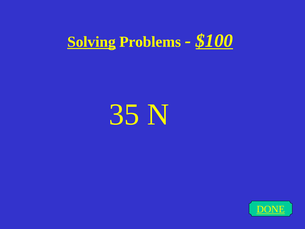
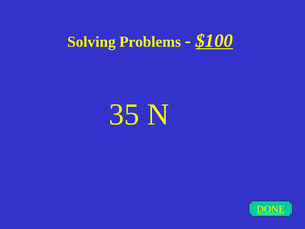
Solving underline: present -> none
